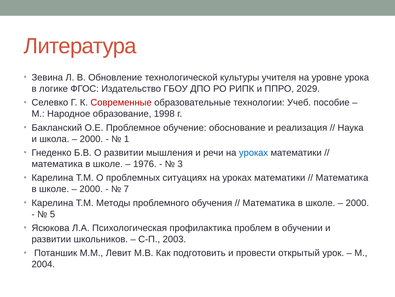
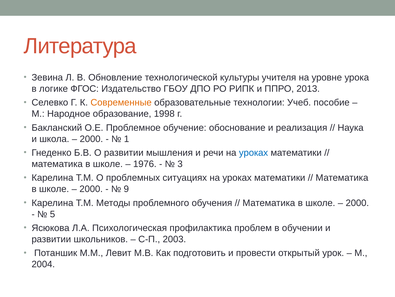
2029: 2029 -> 2013
Современные colour: red -> orange
7: 7 -> 9
